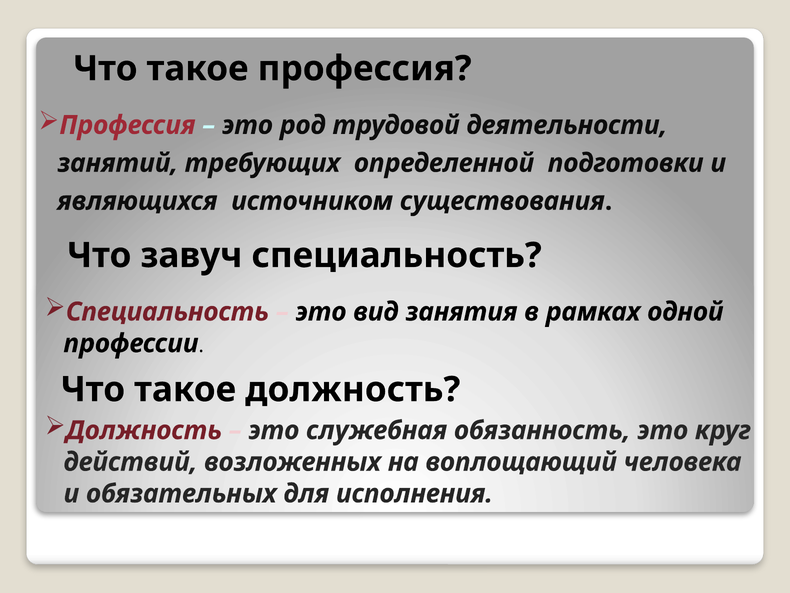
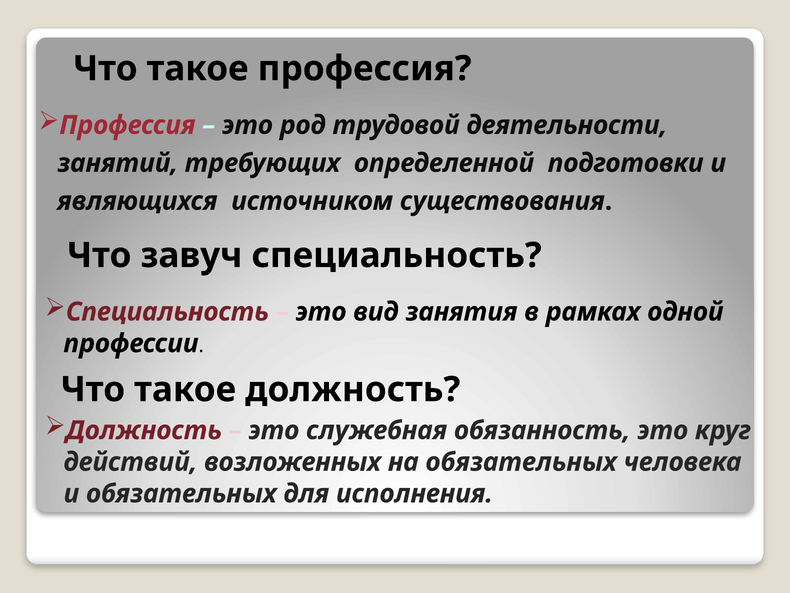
на воплощающий: воплощающий -> обязательных
